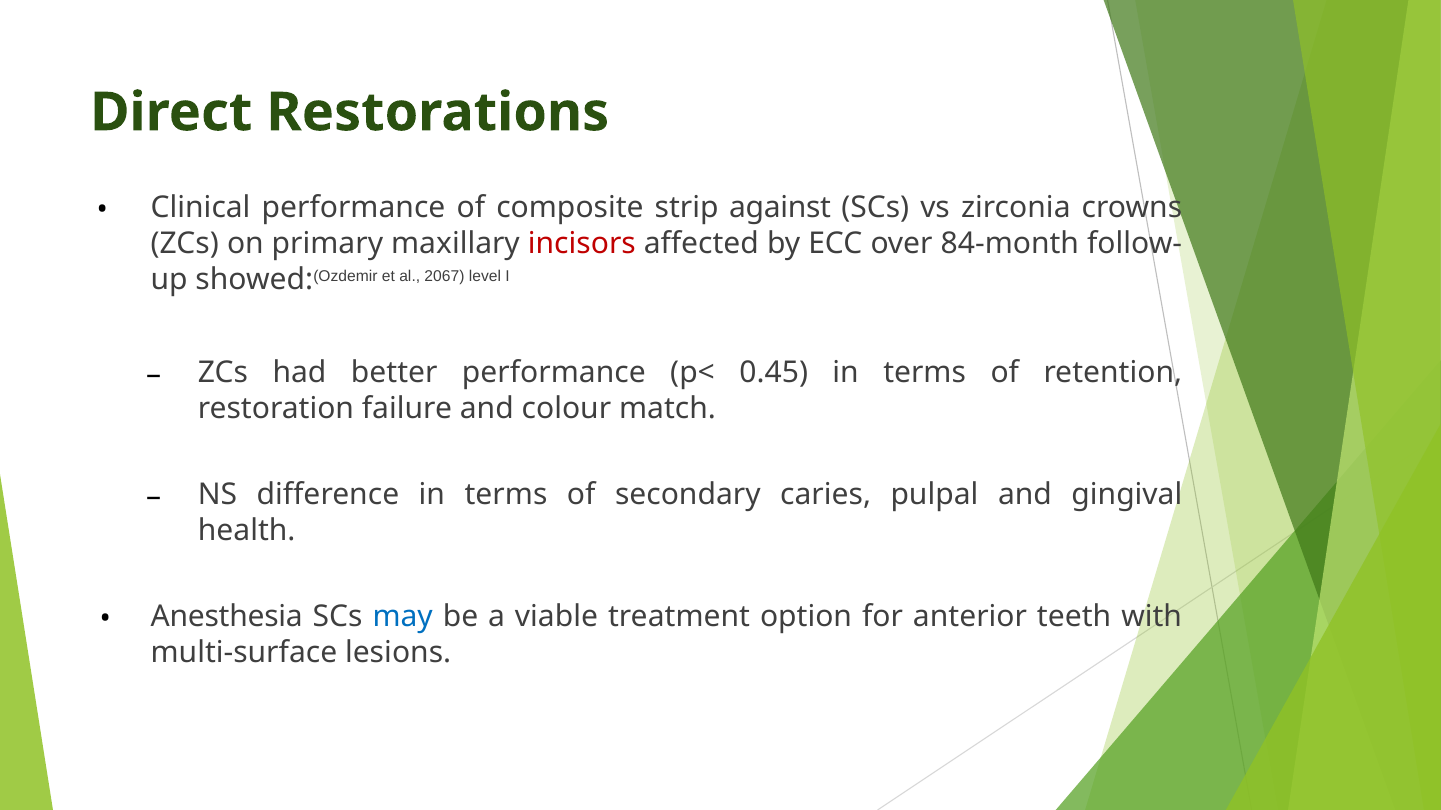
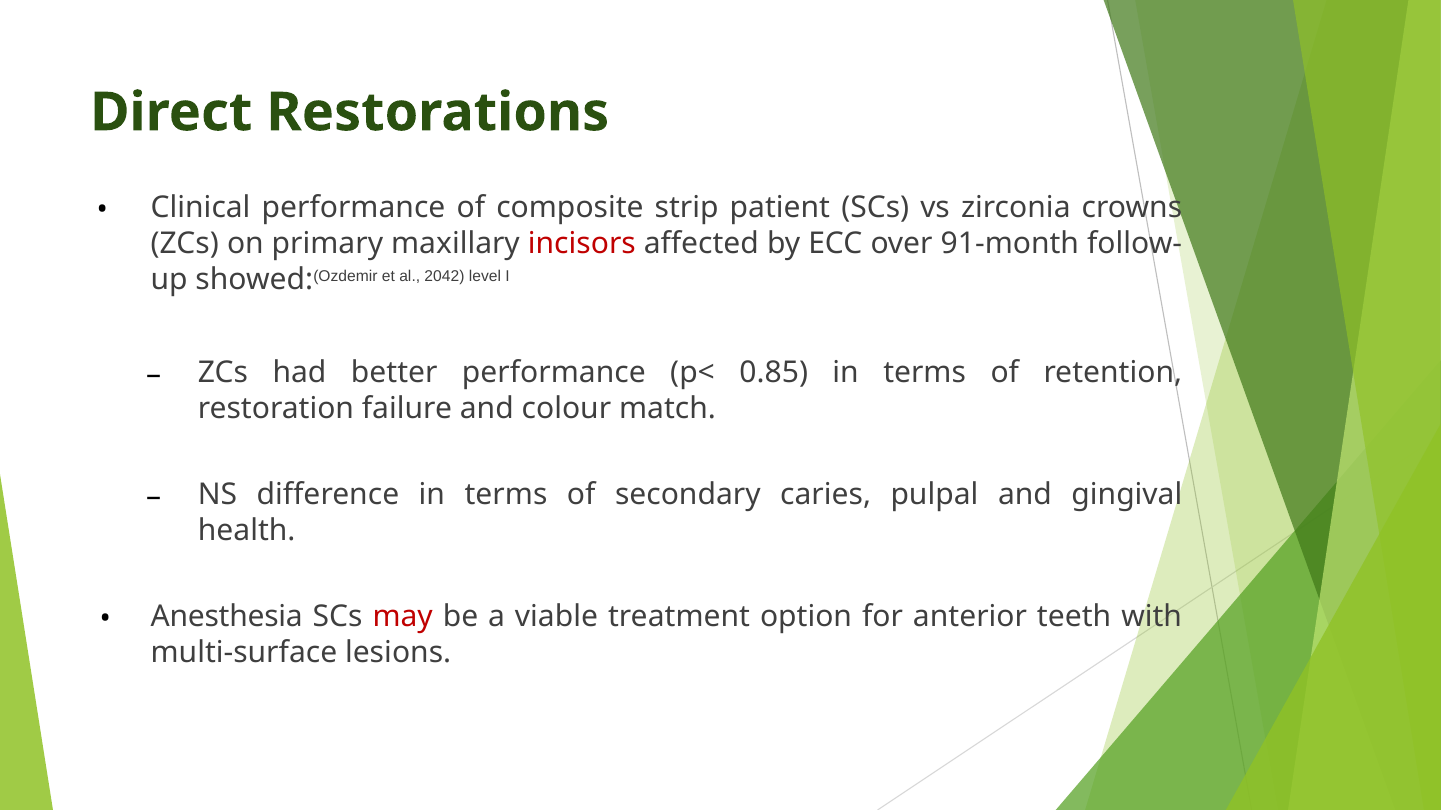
against: against -> patient
84-month: 84-month -> 91-month
2067: 2067 -> 2042
0.45: 0.45 -> 0.85
may colour: blue -> red
